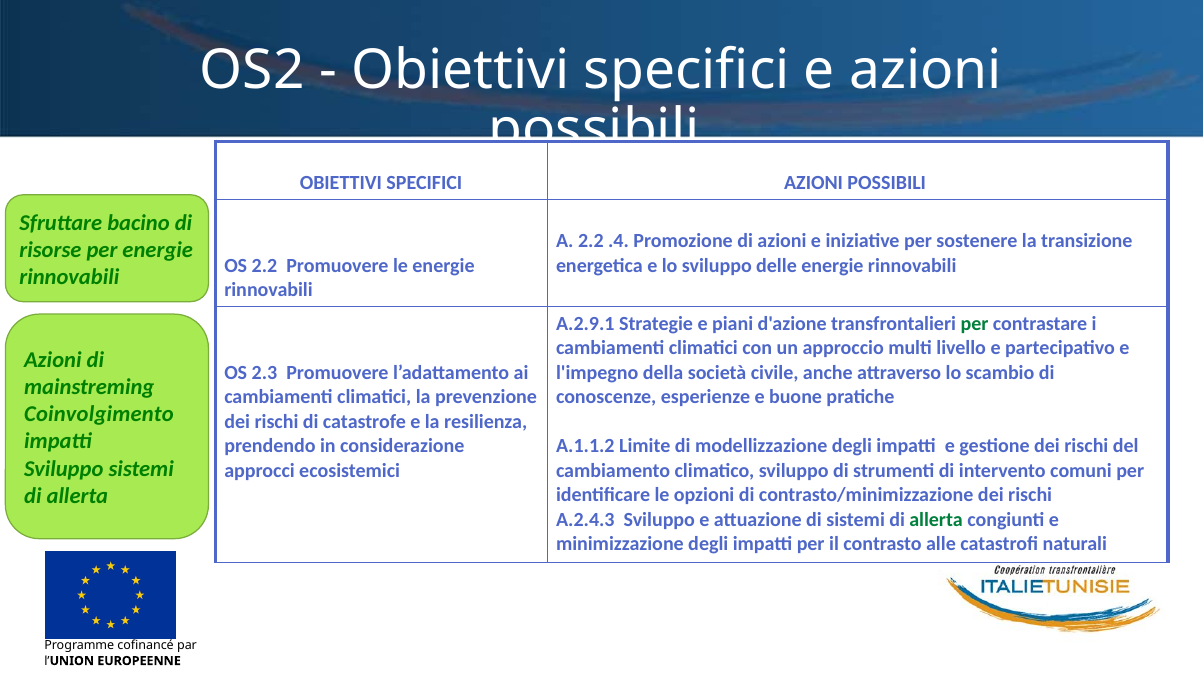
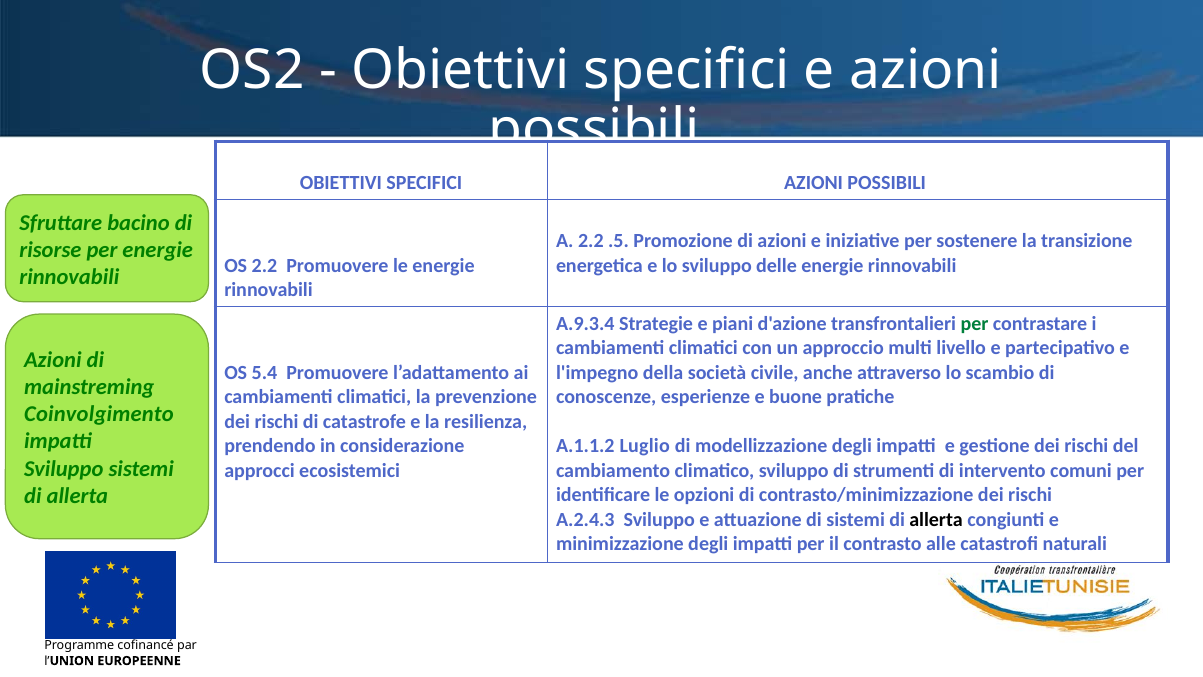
.4: .4 -> .5
A.2.9.1: A.2.9.1 -> A.9.3.4
2.3: 2.3 -> 5.4
Limite: Limite -> Luglio
allerta at (936, 519) colour: green -> black
